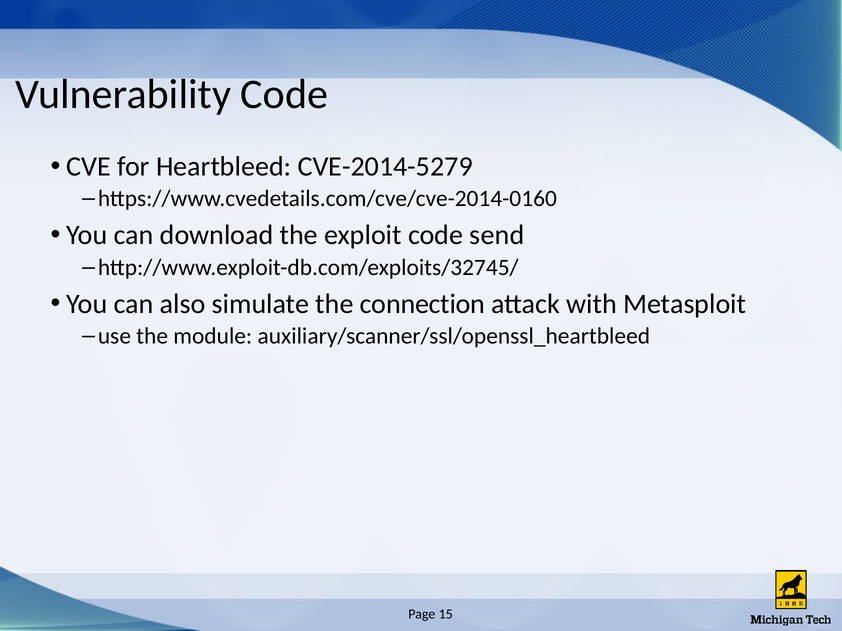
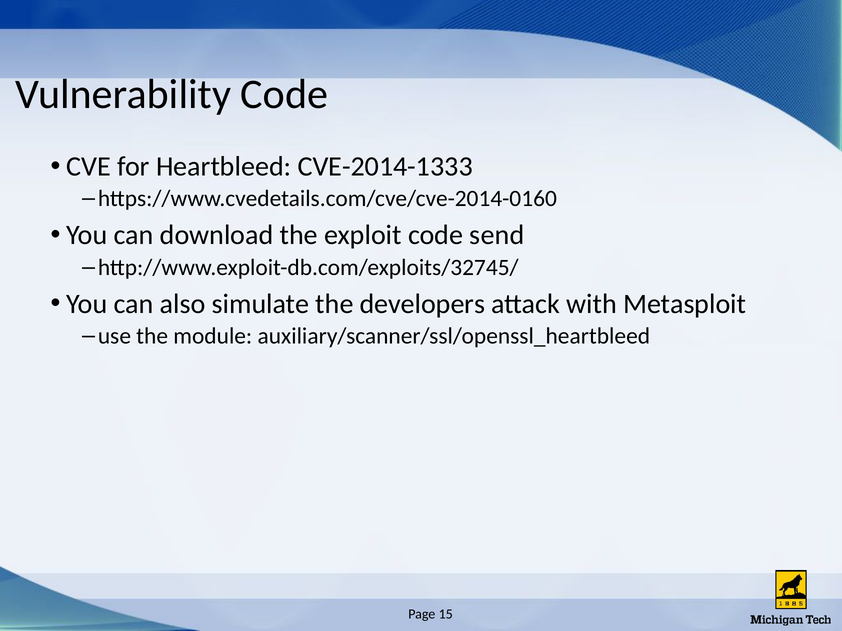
CVE-2014-5279: CVE-2014-5279 -> CVE-2014-1333
connection: connection -> developers
